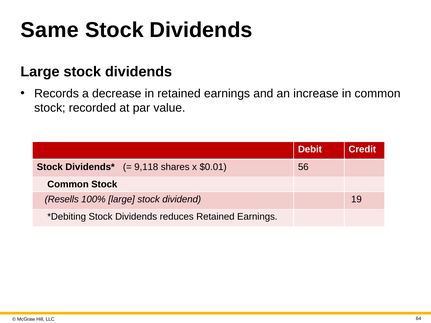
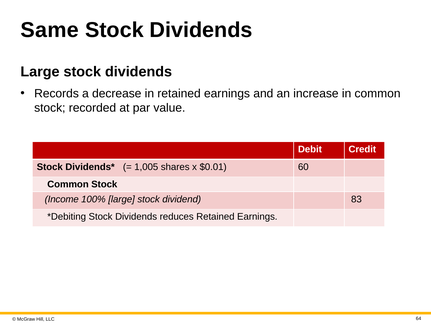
9,118: 9,118 -> 1,005
56: 56 -> 60
Resells: Resells -> Income
19: 19 -> 83
